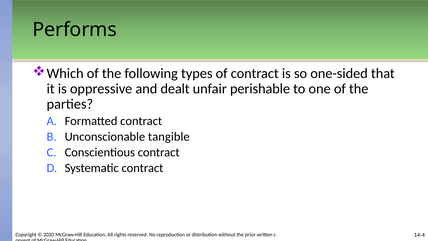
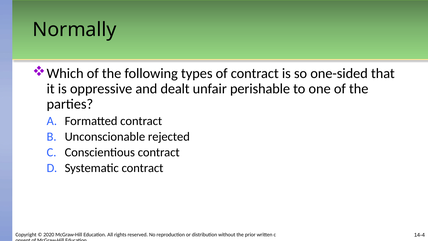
Performs: Performs -> Normally
tangible: tangible -> rejected
